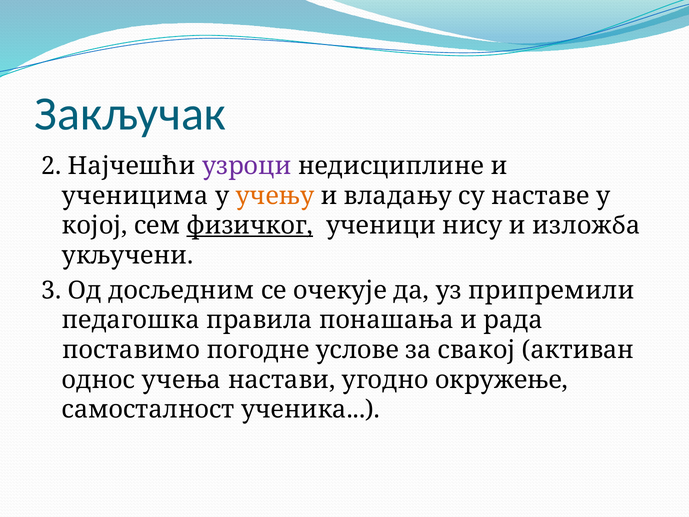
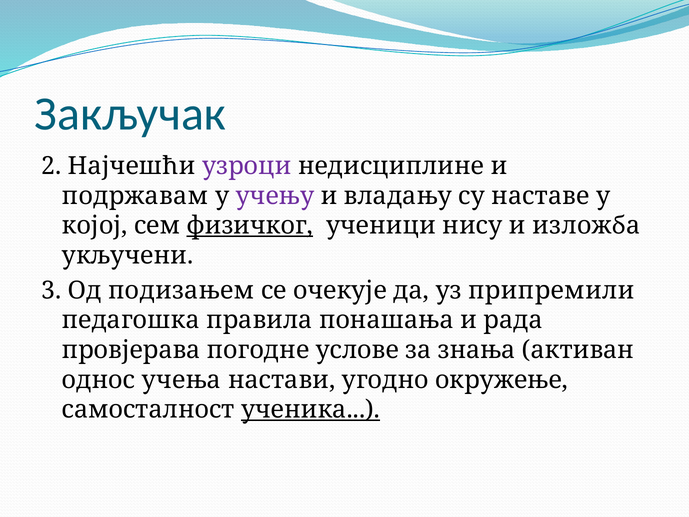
ученицима: ученицима -> подржавам
учењу colour: orange -> purple
досљедним: досљедним -> подизањем
поставимо: поставимо -> провјерава
свакој: свакој -> знања
ученика underline: none -> present
